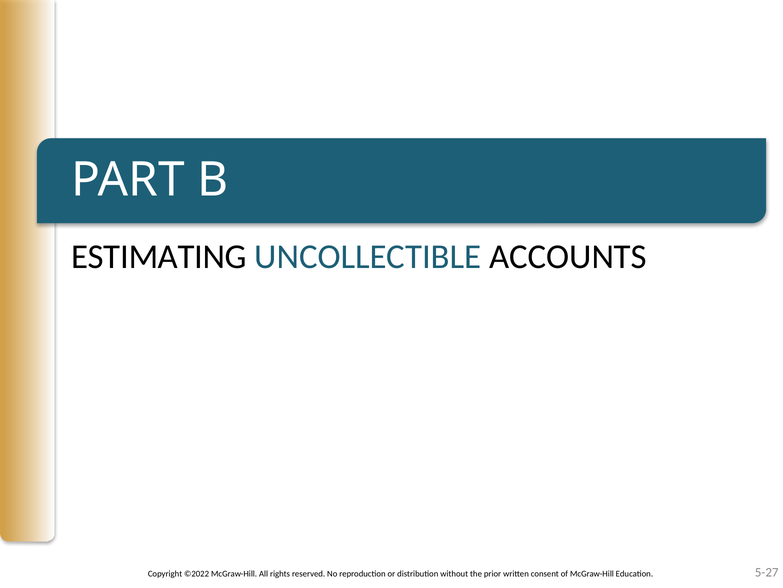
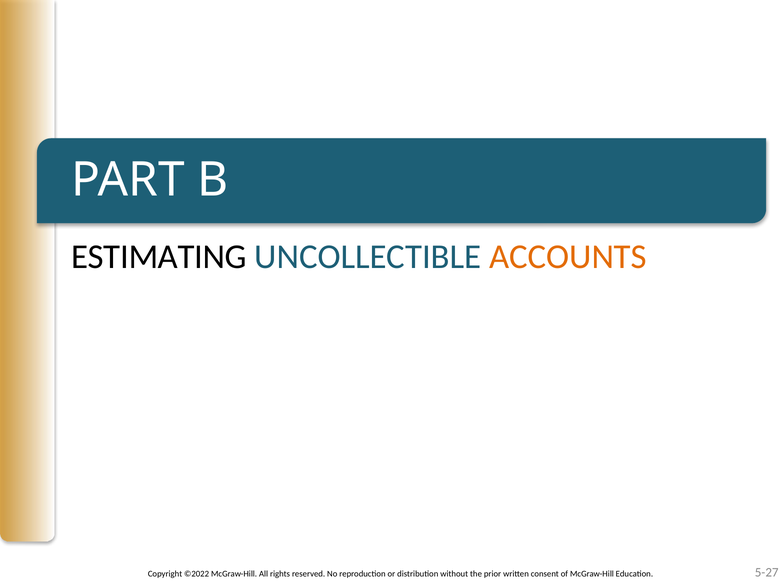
ACCOUNTS colour: black -> orange
